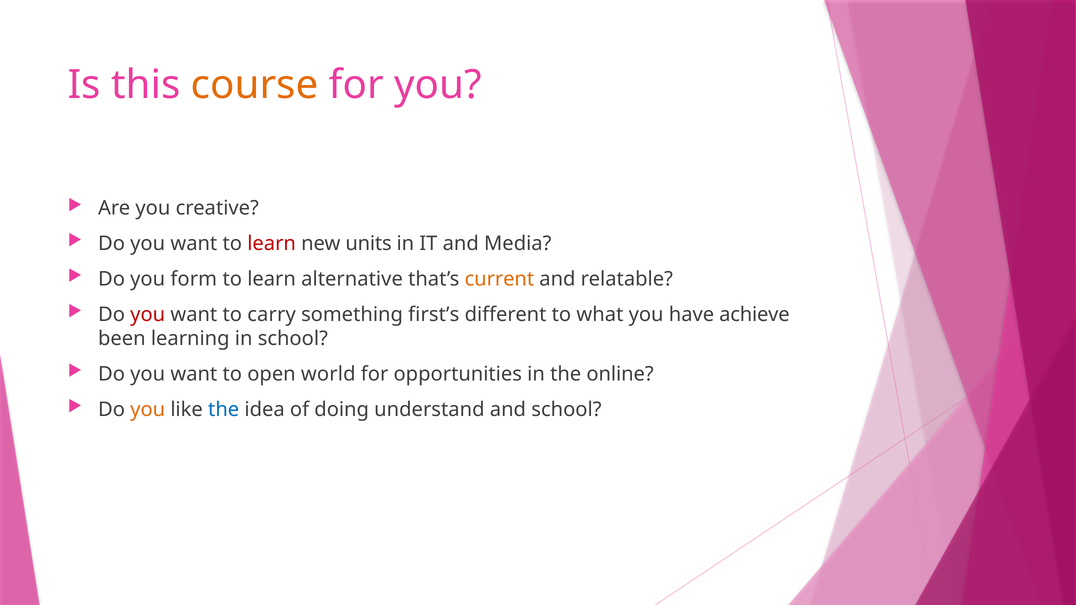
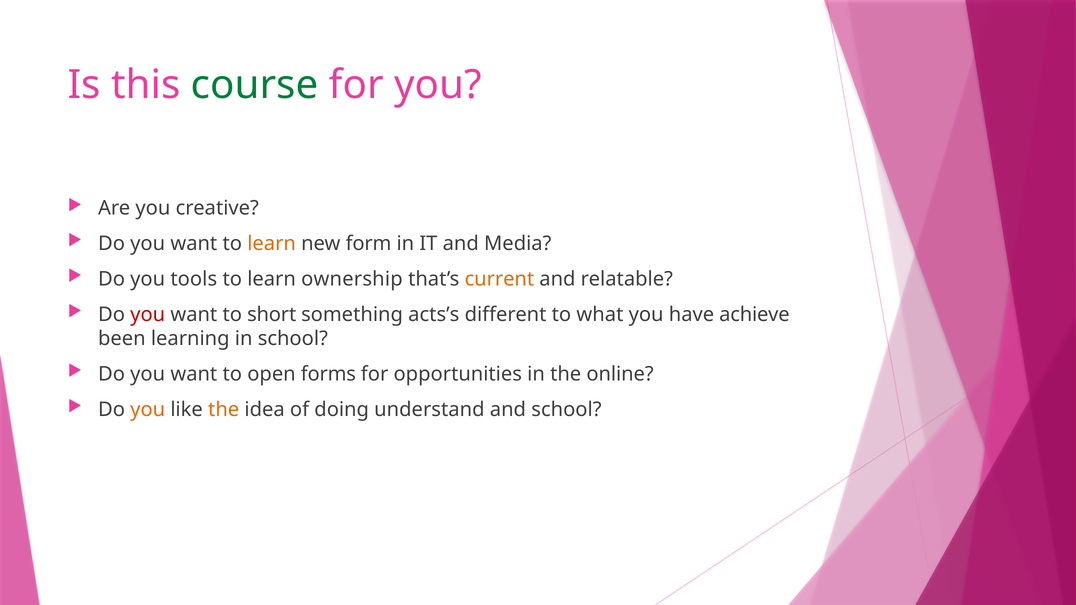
course colour: orange -> green
learn at (272, 244) colour: red -> orange
units: units -> form
form: form -> tools
alternative: alternative -> ownership
carry: carry -> short
first’s: first’s -> acts’s
world: world -> forms
the at (224, 410) colour: blue -> orange
